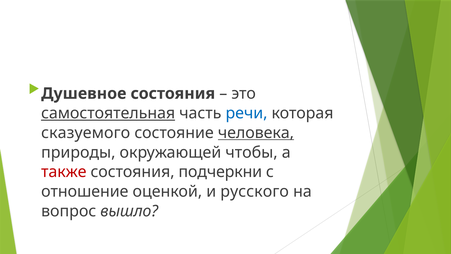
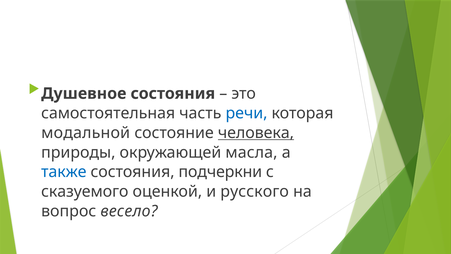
самостоятельная underline: present -> none
сказуемого: сказуемого -> модальной
чтобы: чтобы -> масла
также colour: red -> blue
отношение: отношение -> сказуемого
вышло: вышло -> весело
